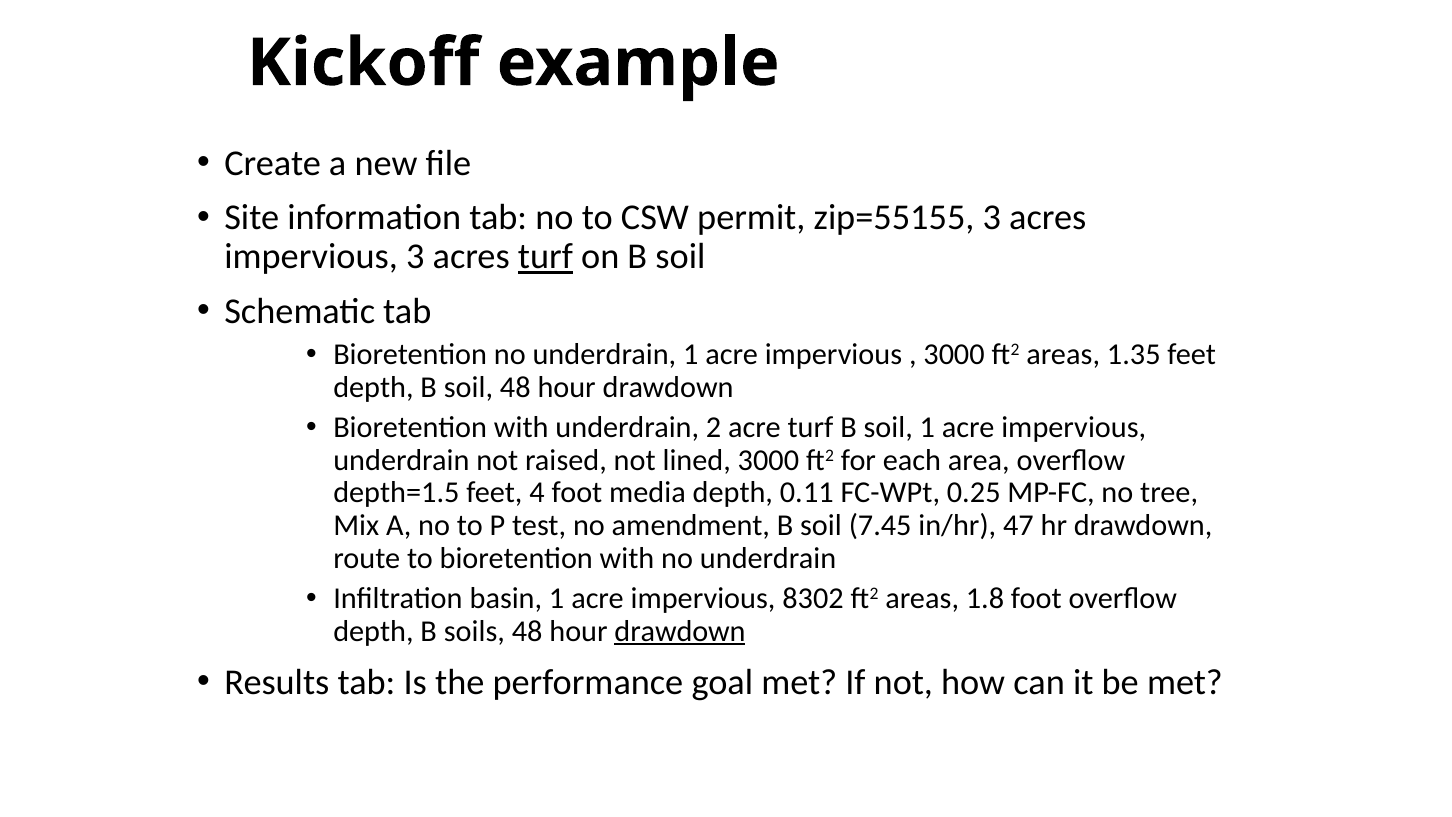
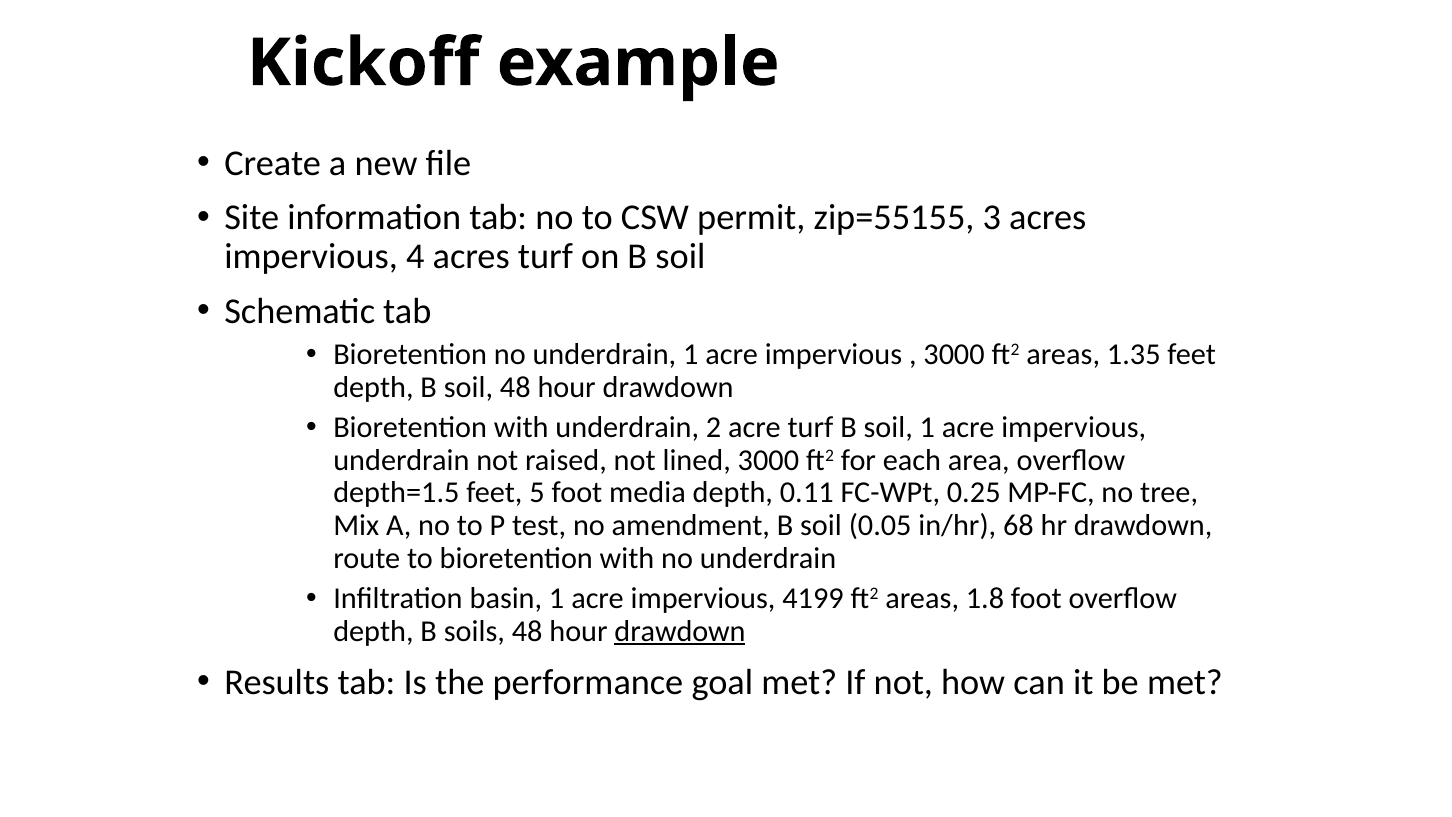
impervious 3: 3 -> 4
turf at (545, 257) underline: present -> none
4: 4 -> 5
7.45: 7.45 -> 0.05
47: 47 -> 68
8302: 8302 -> 4199
